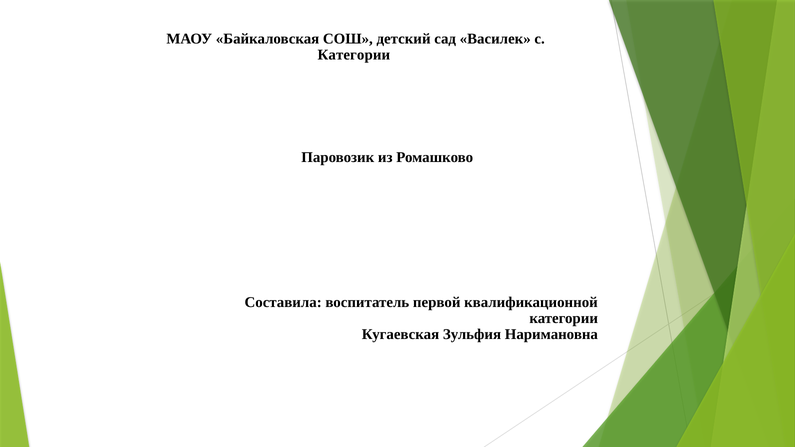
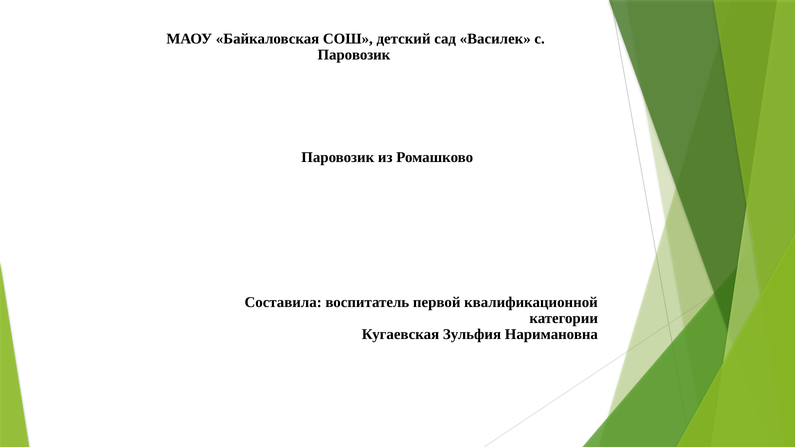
Категории at (354, 55): Категории -> Паровозик
